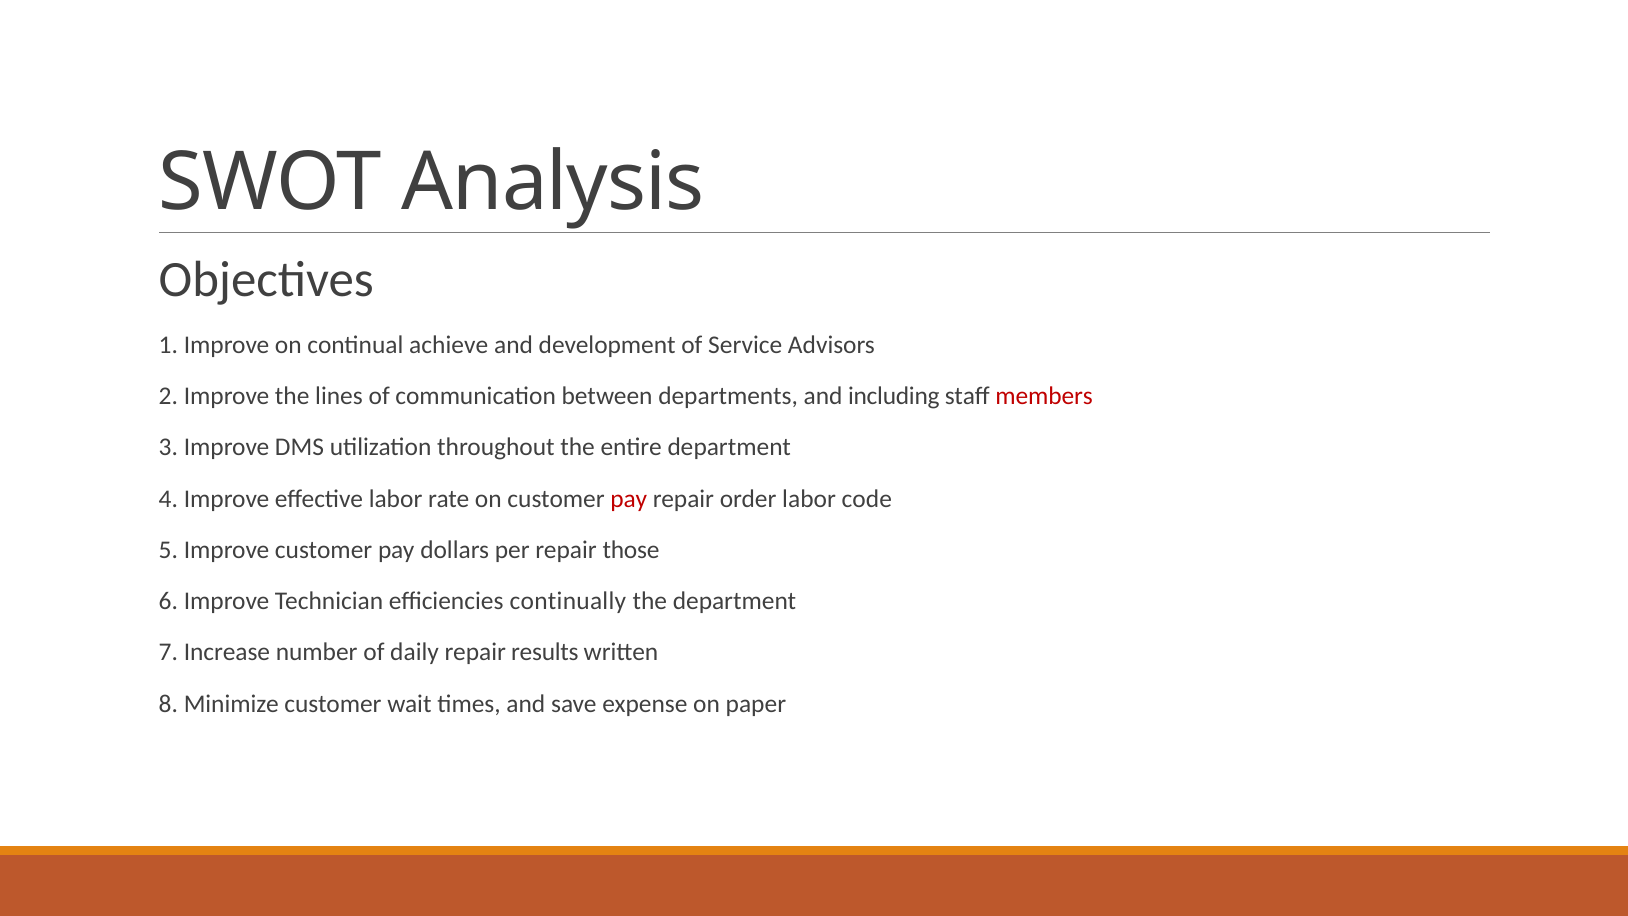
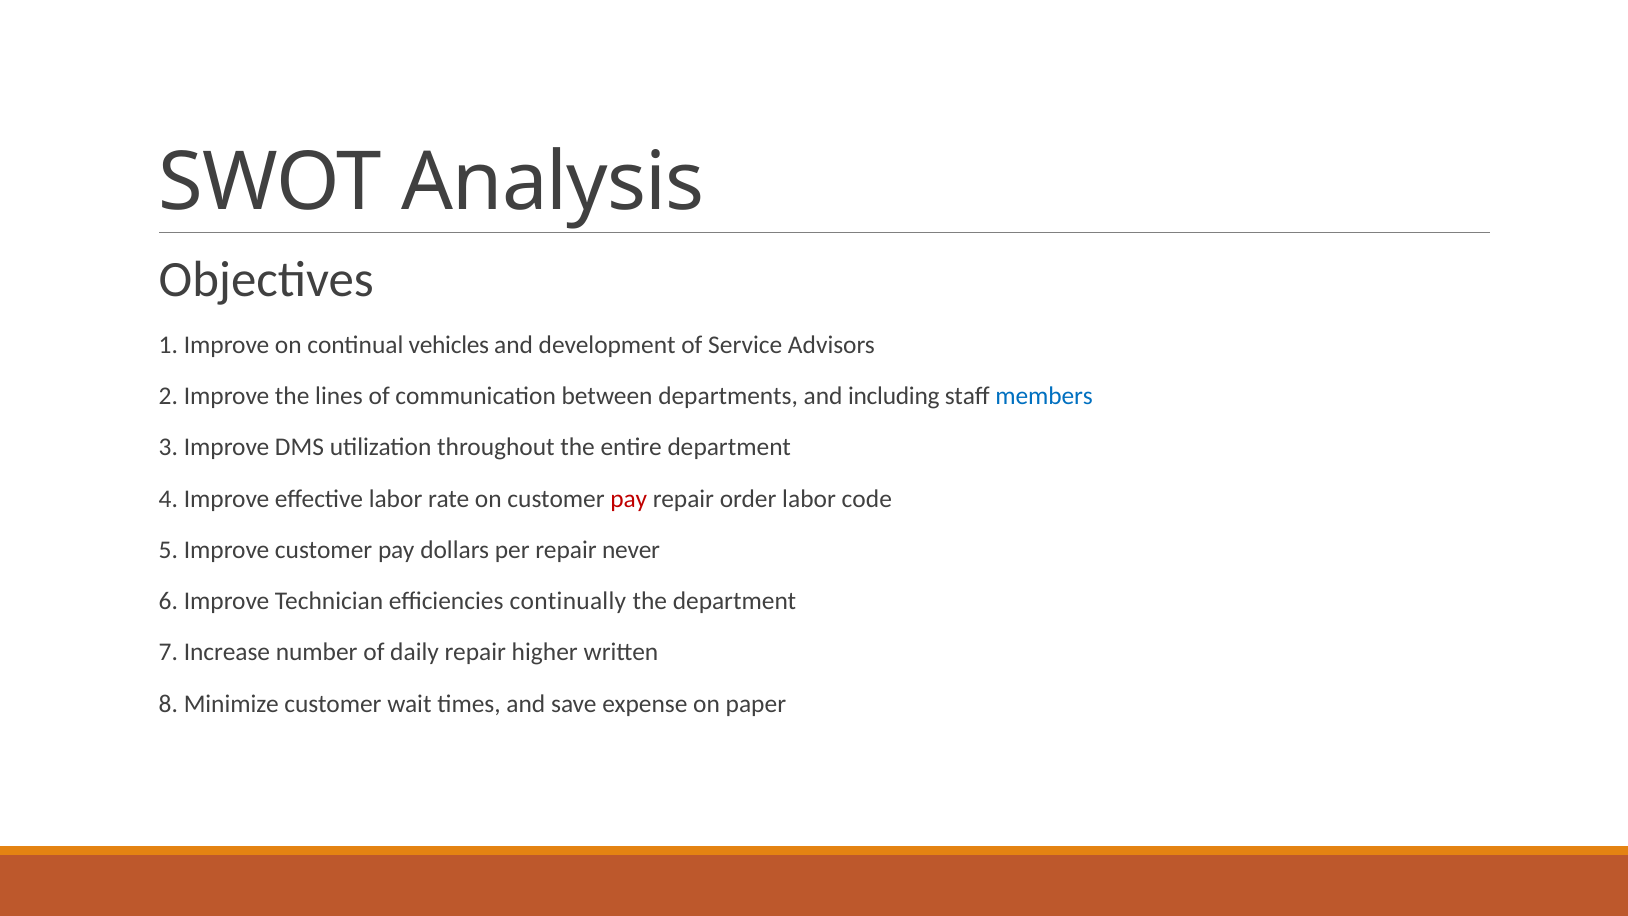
achieve: achieve -> vehicles
members colour: red -> blue
those: those -> never
results: results -> higher
